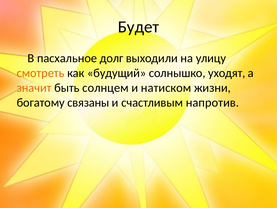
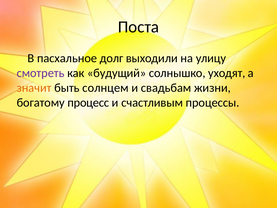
Будет: Будет -> Поста
смотреть colour: orange -> purple
натиском: натиском -> свадьбам
связаны: связаны -> процесс
напротив: напротив -> процессы
